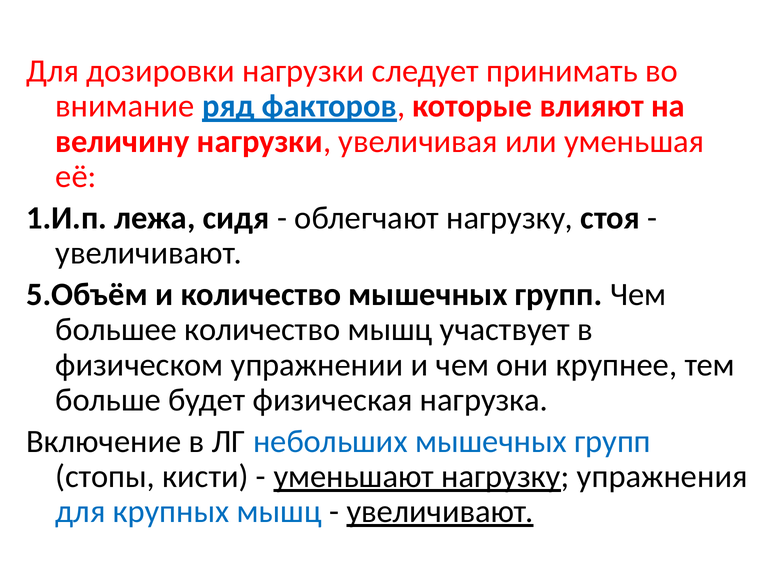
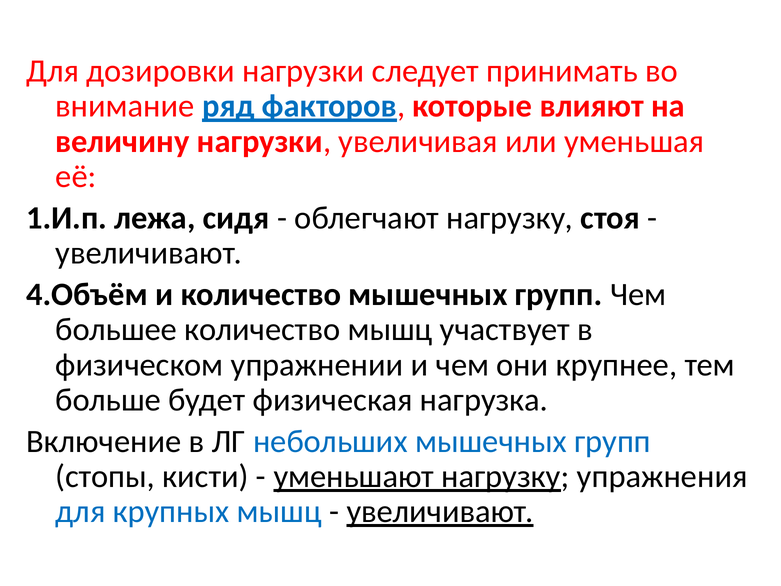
5.Объём: 5.Объём -> 4.Объём
